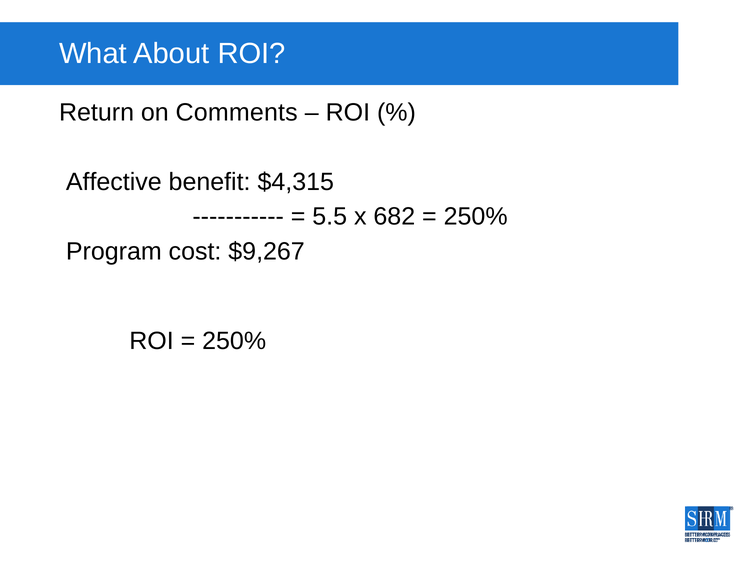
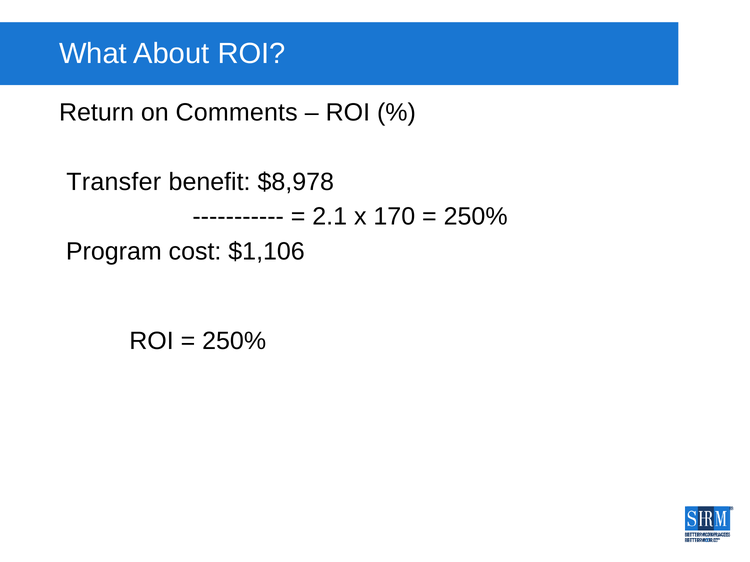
Affective: Affective -> Transfer
$4,315: $4,315 -> $8,978
5.5: 5.5 -> 2.1
682: 682 -> 170
$9,267: $9,267 -> $1,106
